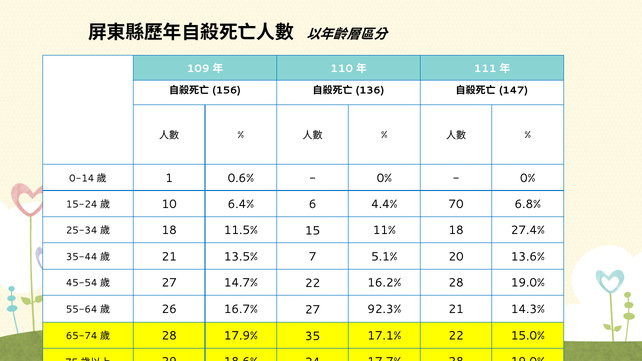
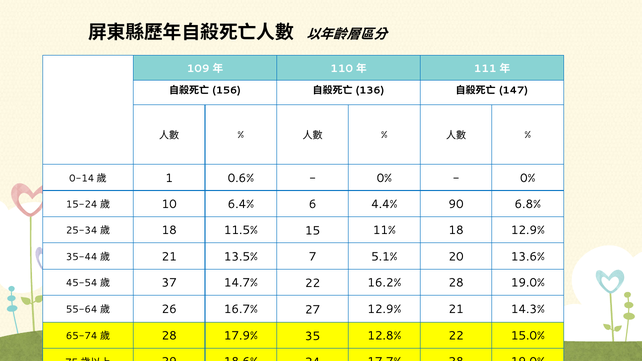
70: 70 -> 90
18 27.4%: 27.4% -> 12.9%
27 at (169, 283): 27 -> 37
27 92.3%: 92.3% -> 12.9%
17.1%: 17.1% -> 12.8%
